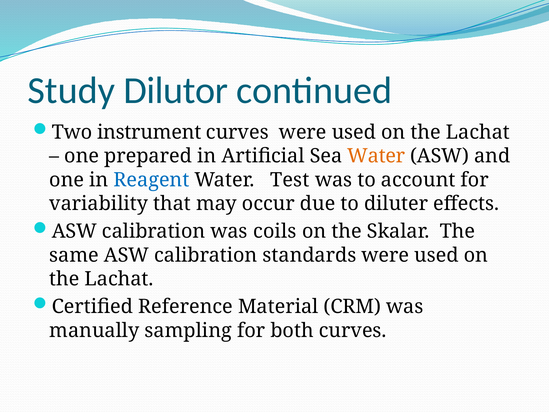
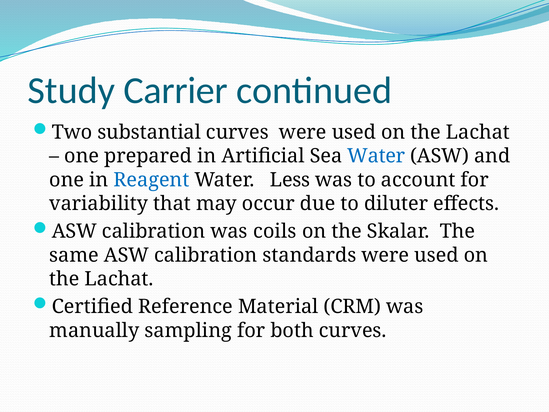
Dilutor: Dilutor -> Carrier
instrument: instrument -> substantial
Water at (376, 156) colour: orange -> blue
Test: Test -> Less
